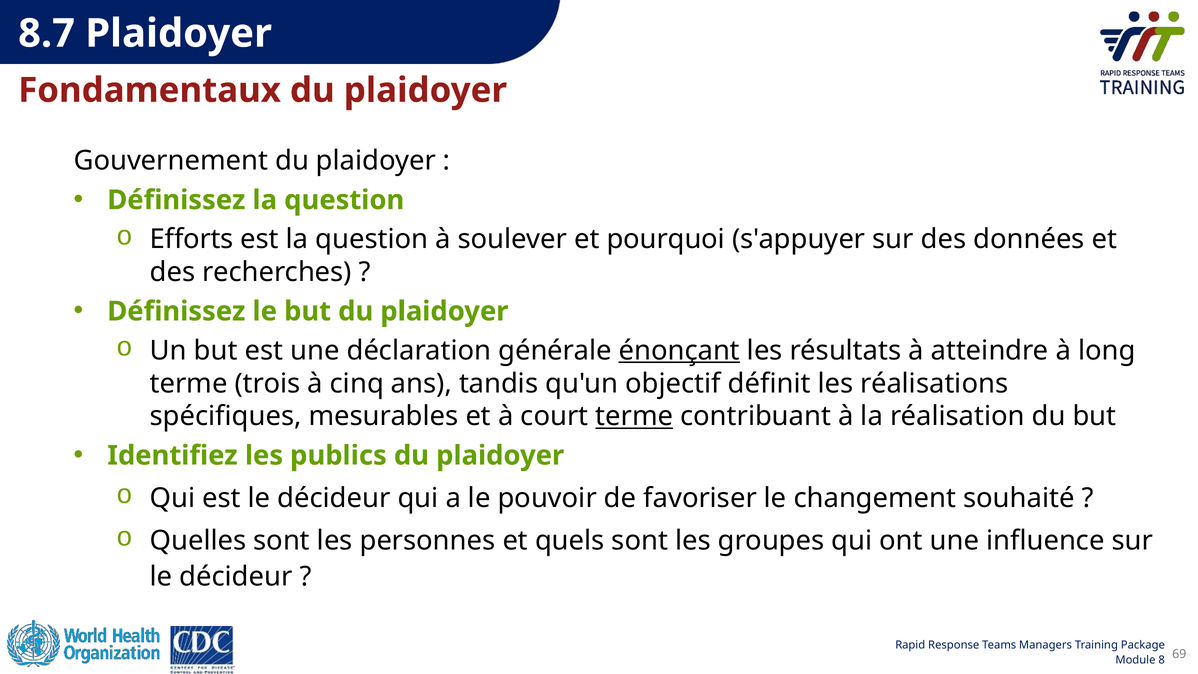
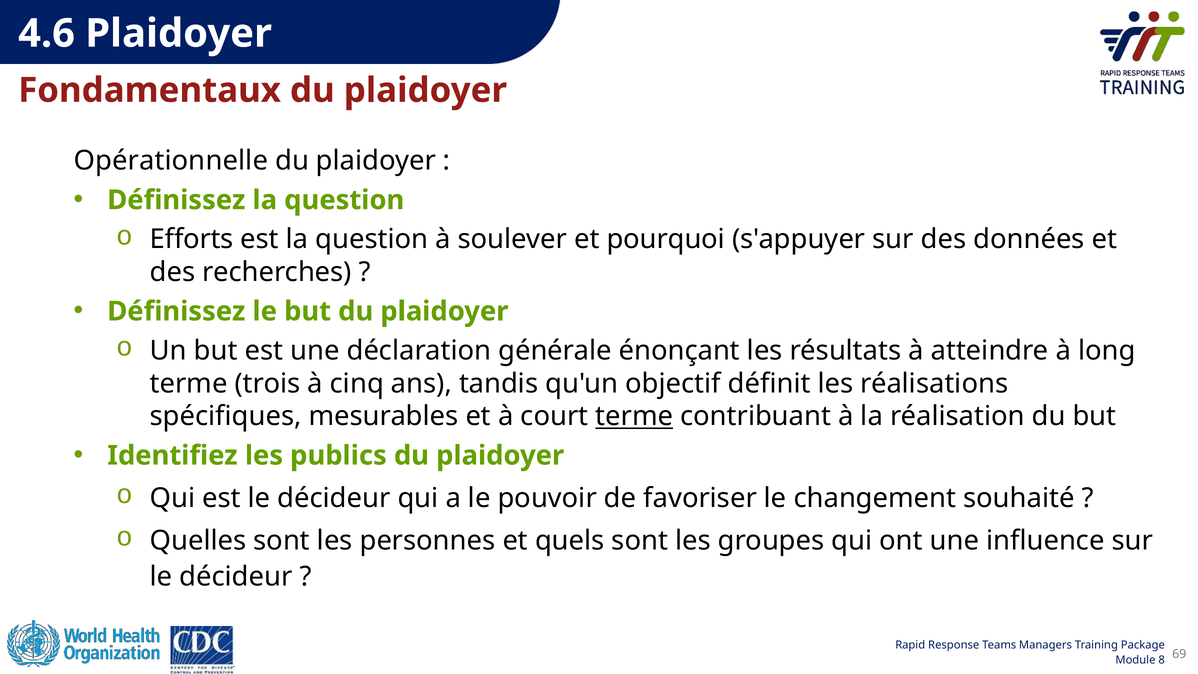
8.7: 8.7 -> 4.6
Gouvernement: Gouvernement -> Opérationnelle
énonçant underline: present -> none
